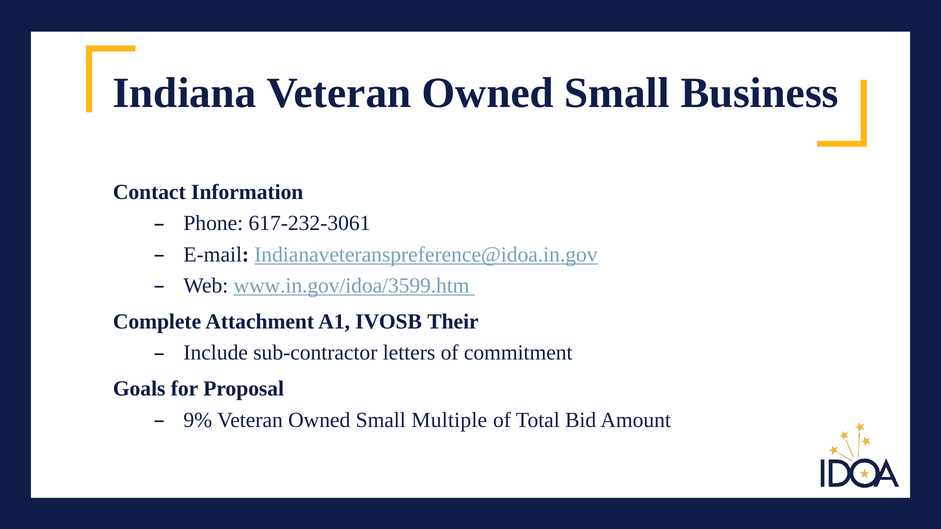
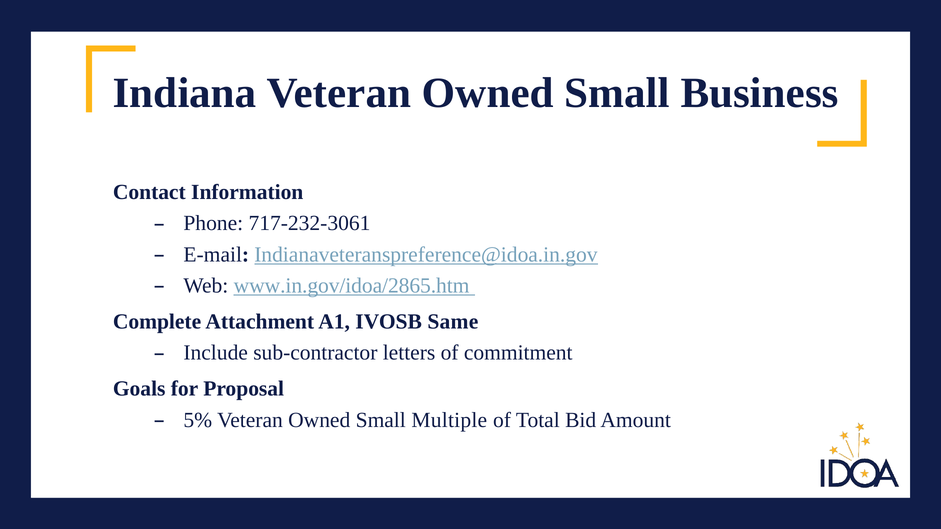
617-232-3061: 617-232-3061 -> 717-232-3061
www.in.gov/idoa/3599.htm: www.in.gov/idoa/3599.htm -> www.in.gov/idoa/2865.htm
Their: Their -> Same
9%: 9% -> 5%
